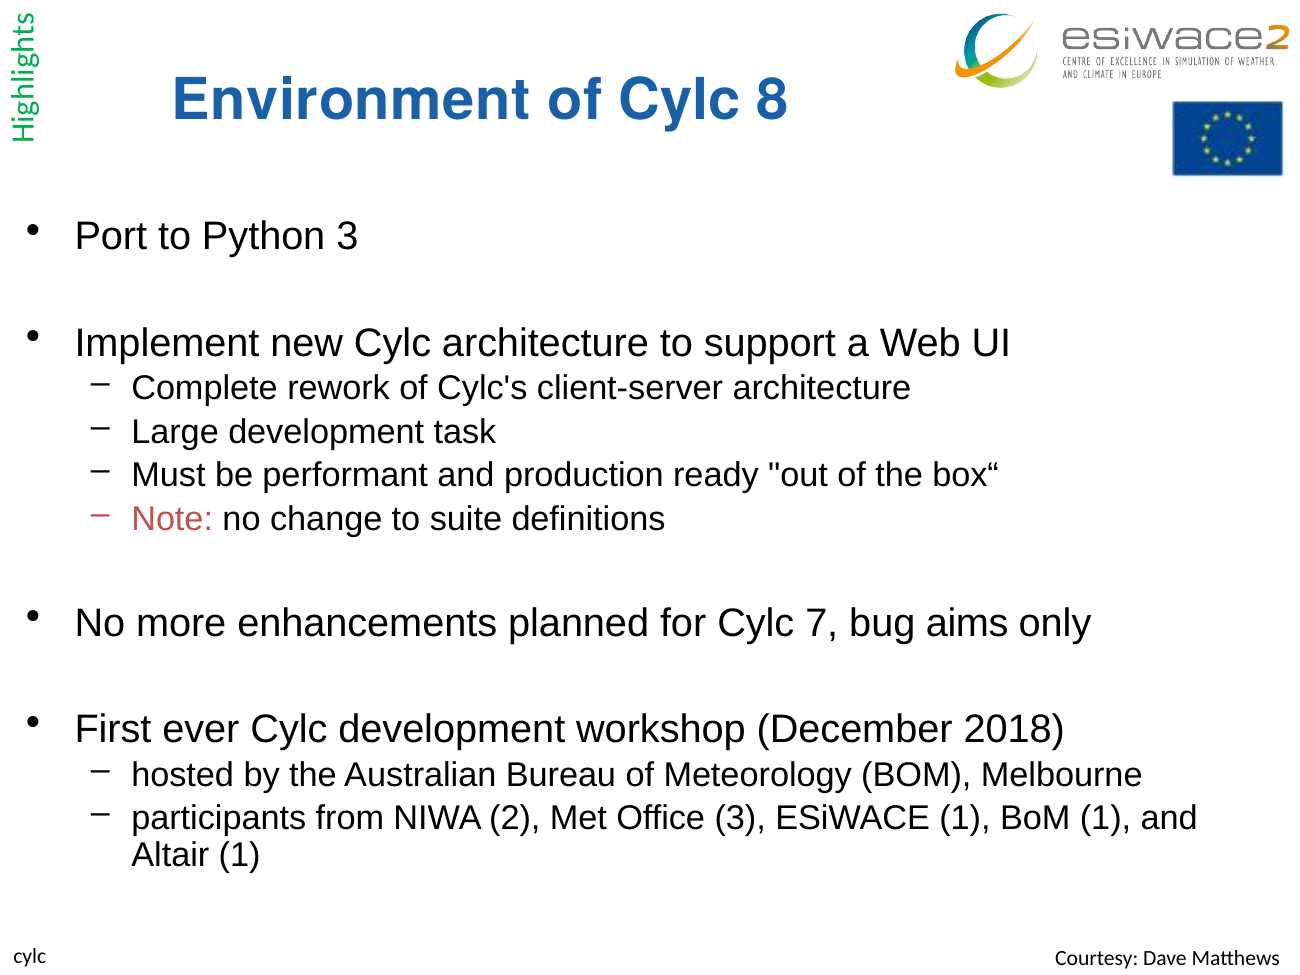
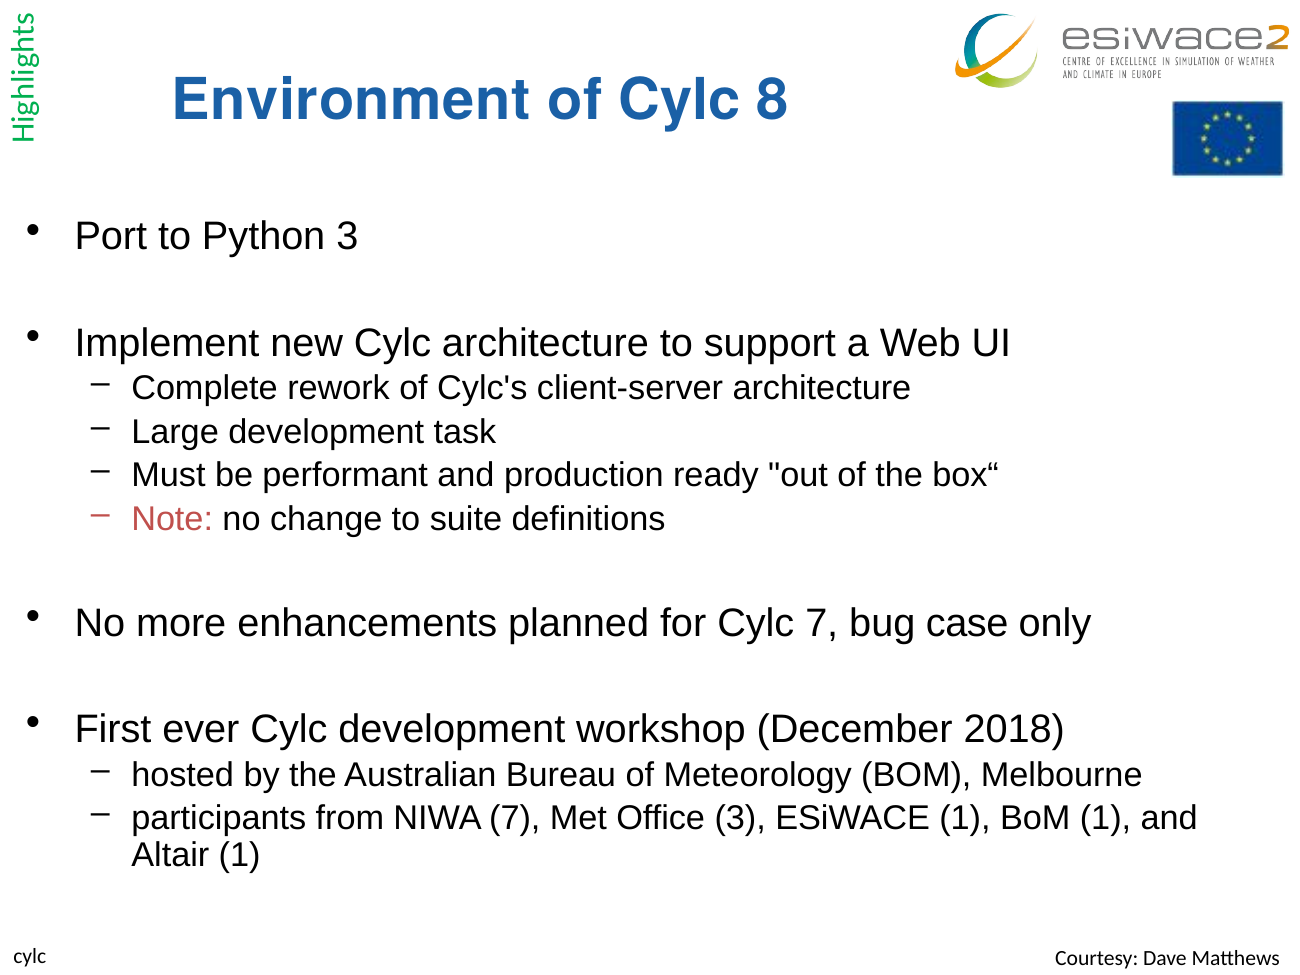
aims: aims -> case
NIWA 2: 2 -> 7
